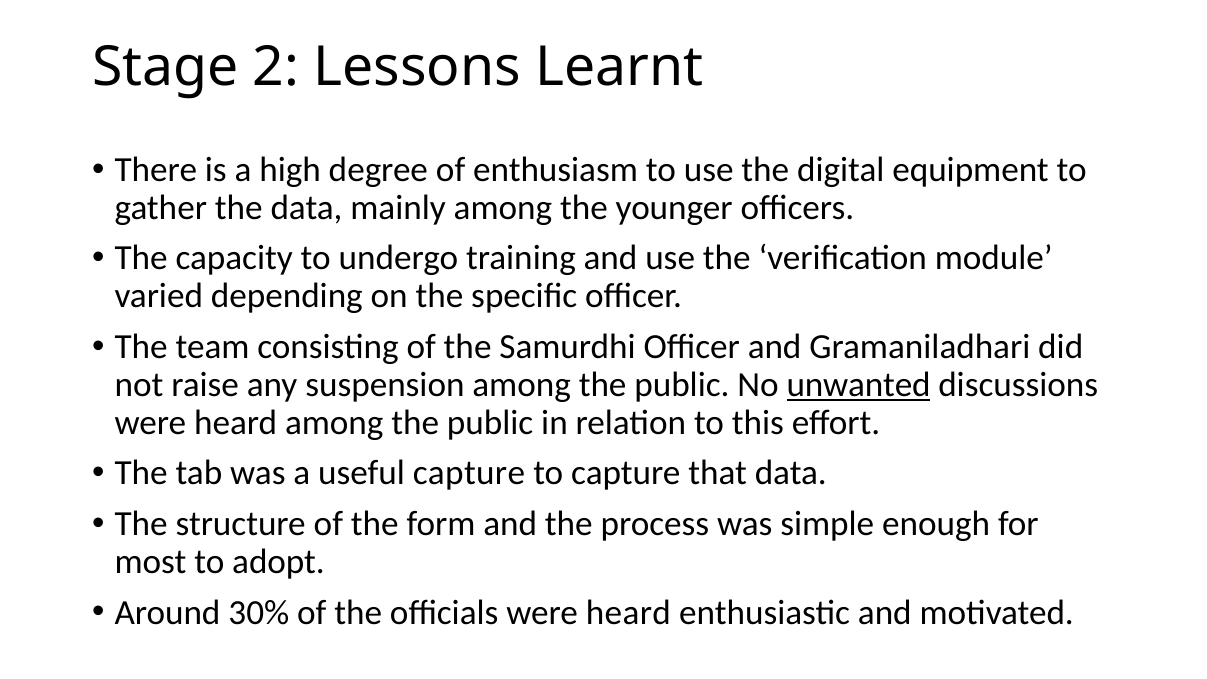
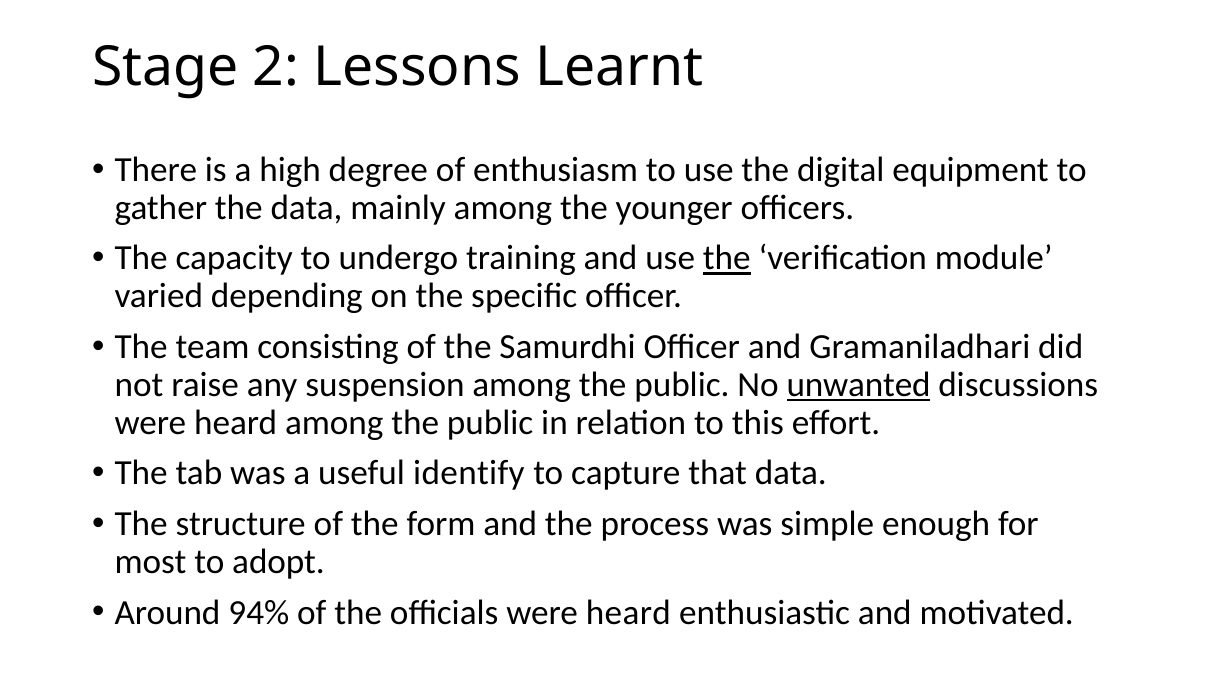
the at (727, 258) underline: none -> present
useful capture: capture -> identify
30%: 30% -> 94%
